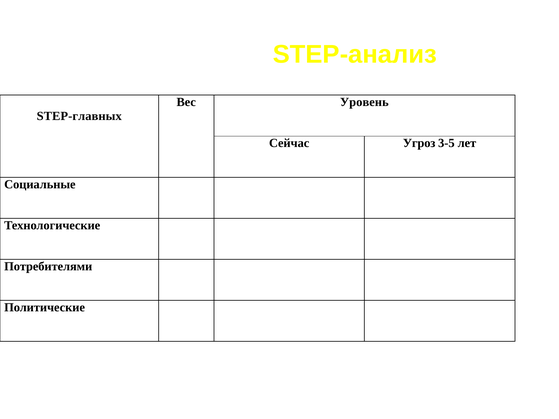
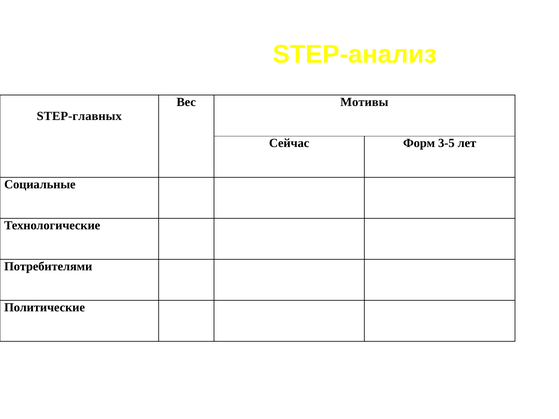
Уровень: Уровень -> Мотивы
Угроз: Угроз -> Форм
